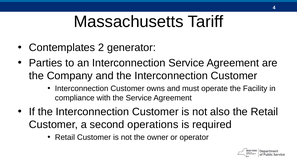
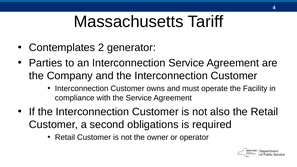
operations: operations -> obligations
